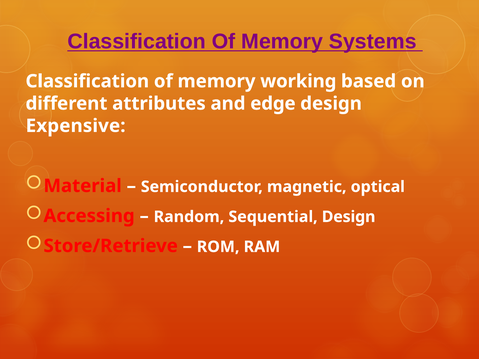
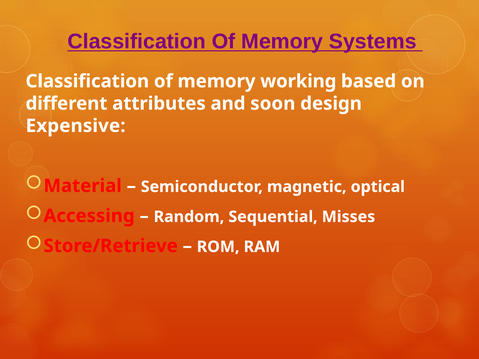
edge: edge -> soon
Sequential Design: Design -> Misses
